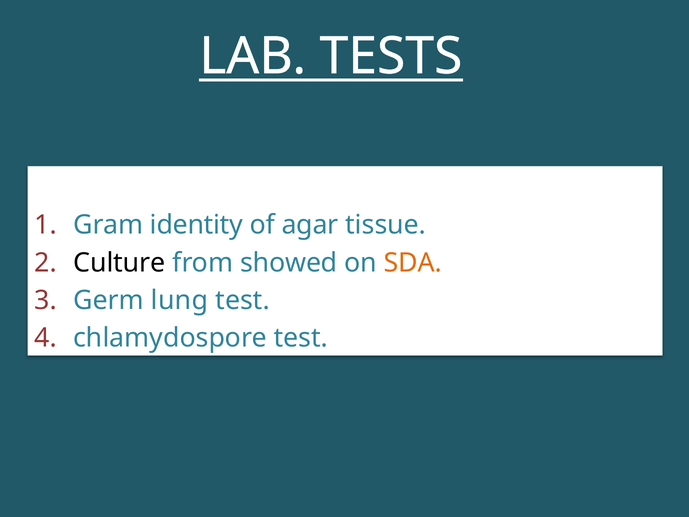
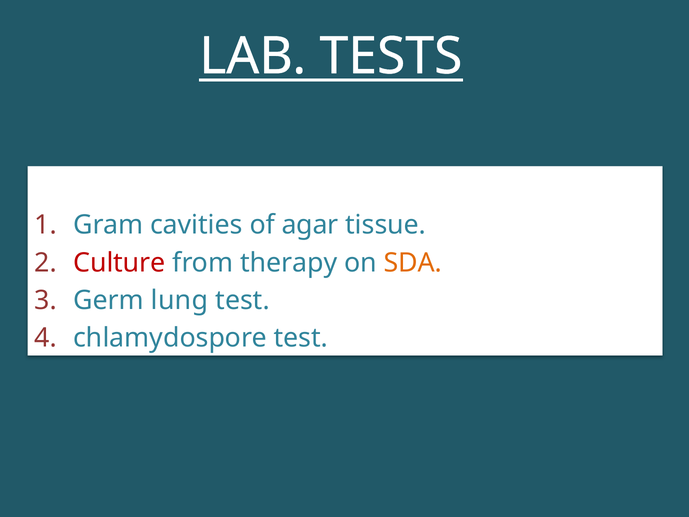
identity: identity -> cavities
Culture colour: black -> red
showed: showed -> therapy
